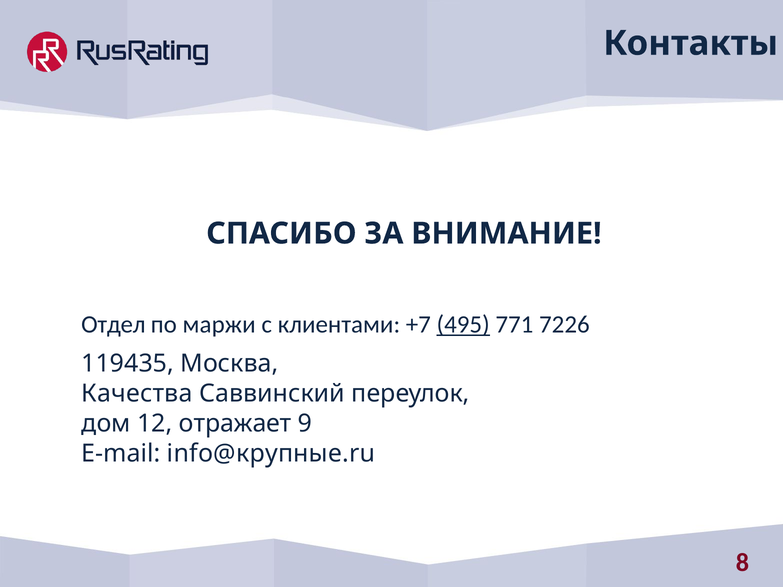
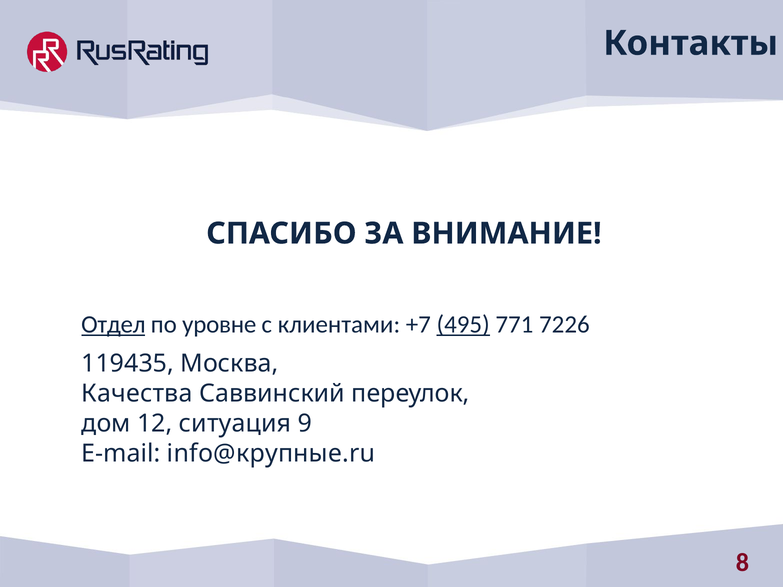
Отдел underline: none -> present
маржи: маржи -> уровне
отражает: отражает -> ситуация
